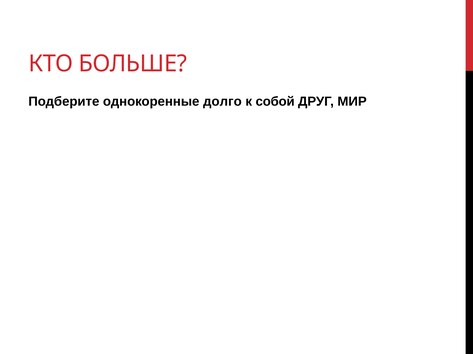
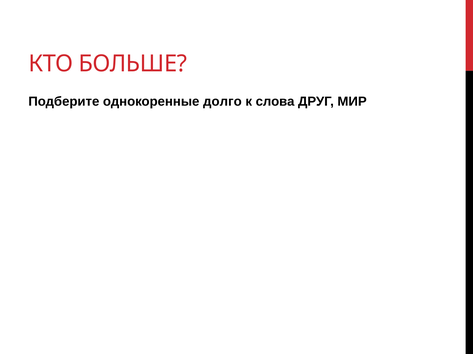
собой: собой -> слова
